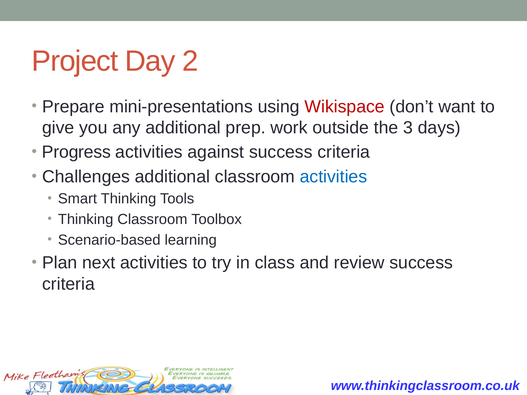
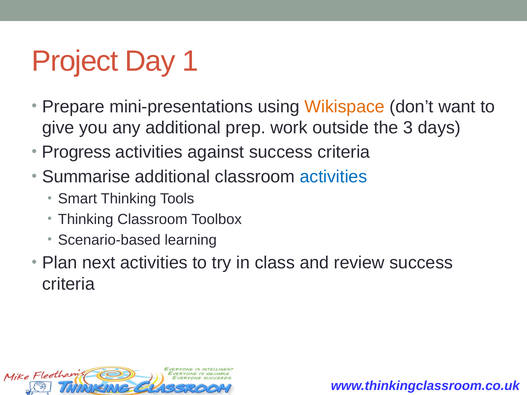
2: 2 -> 1
Wikispace colour: red -> orange
Challenges: Challenges -> Summarise
